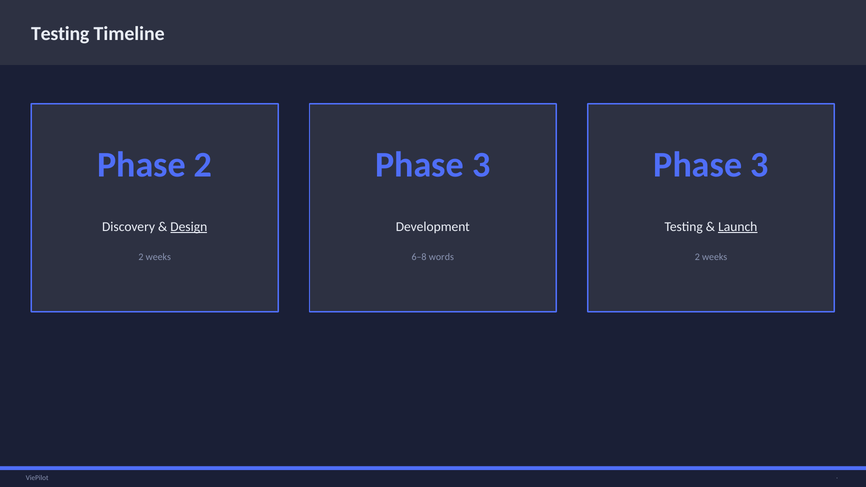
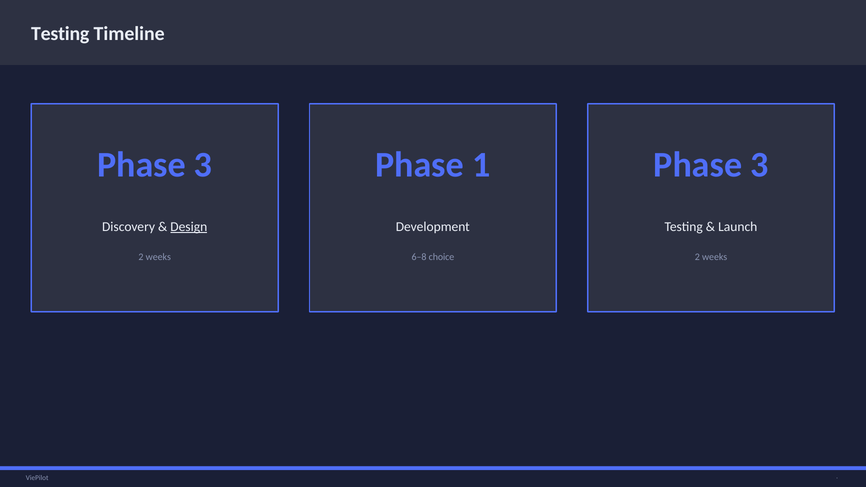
2 at (203, 165): 2 -> 3
3 at (481, 165): 3 -> 1
Launch underline: present -> none
words: words -> choice
